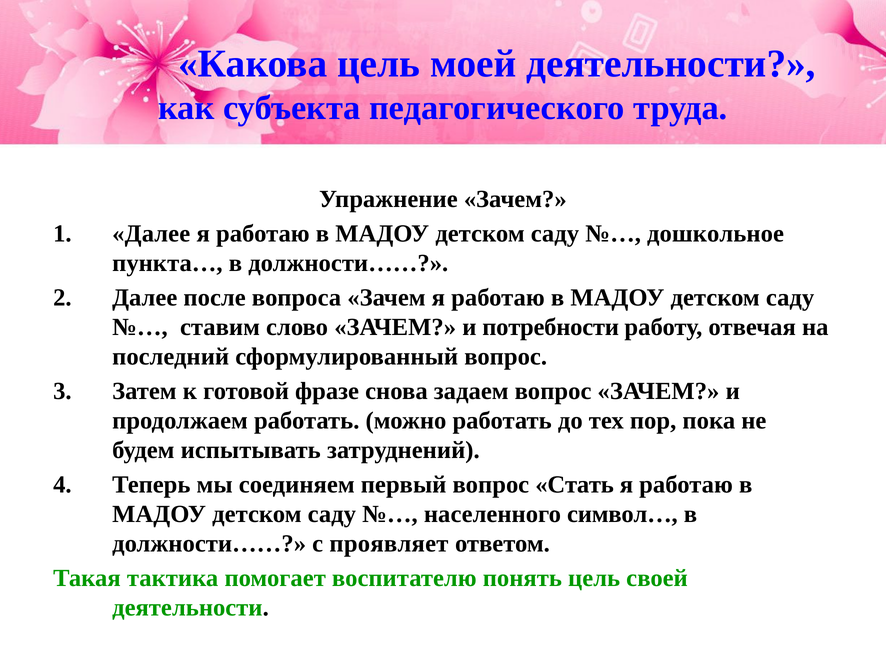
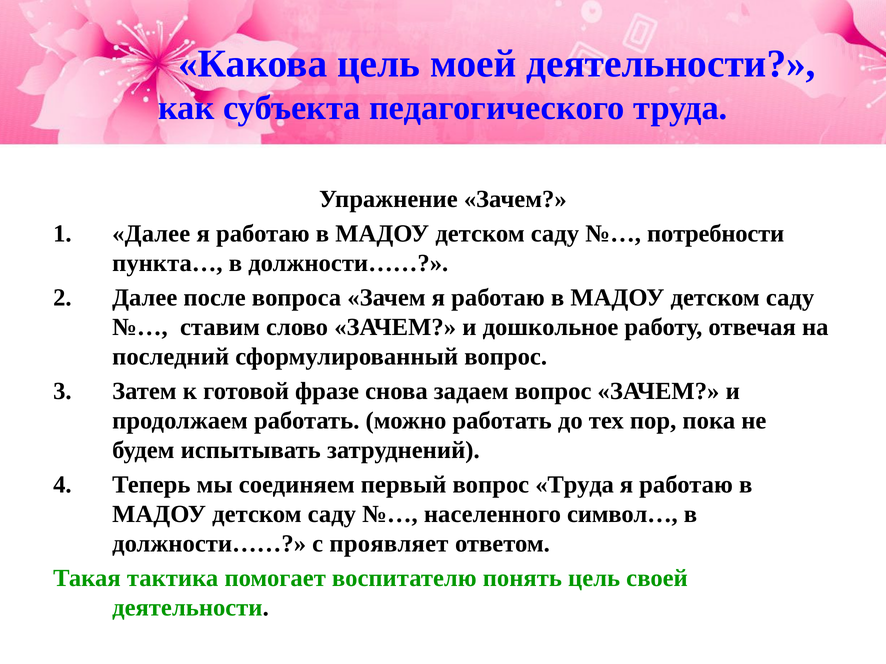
дошкольное: дошкольное -> потребности
потребности: потребности -> дошкольное
вопрос Стать: Стать -> Труда
